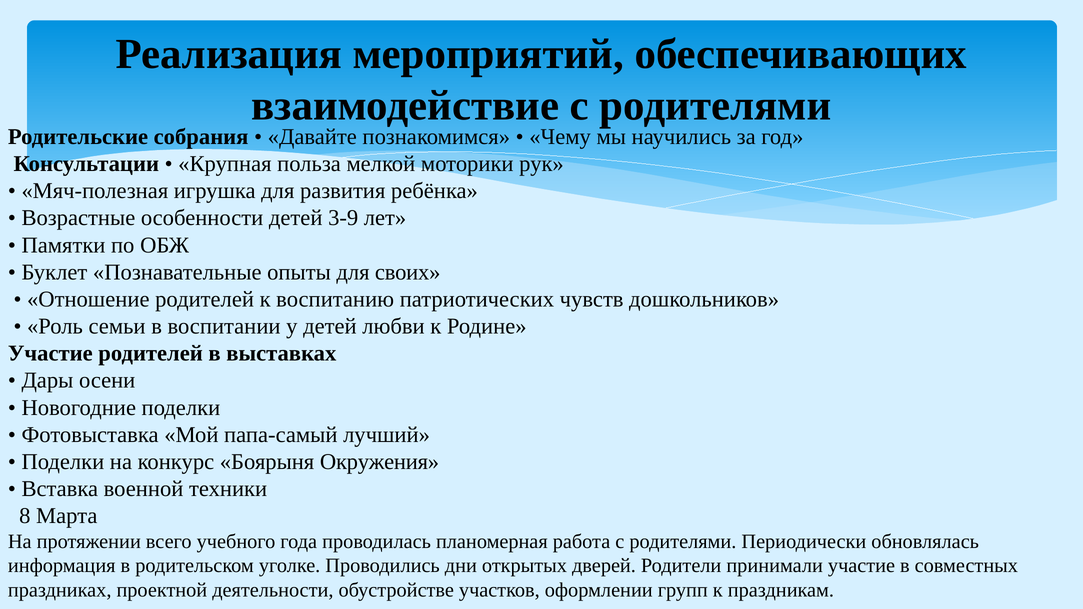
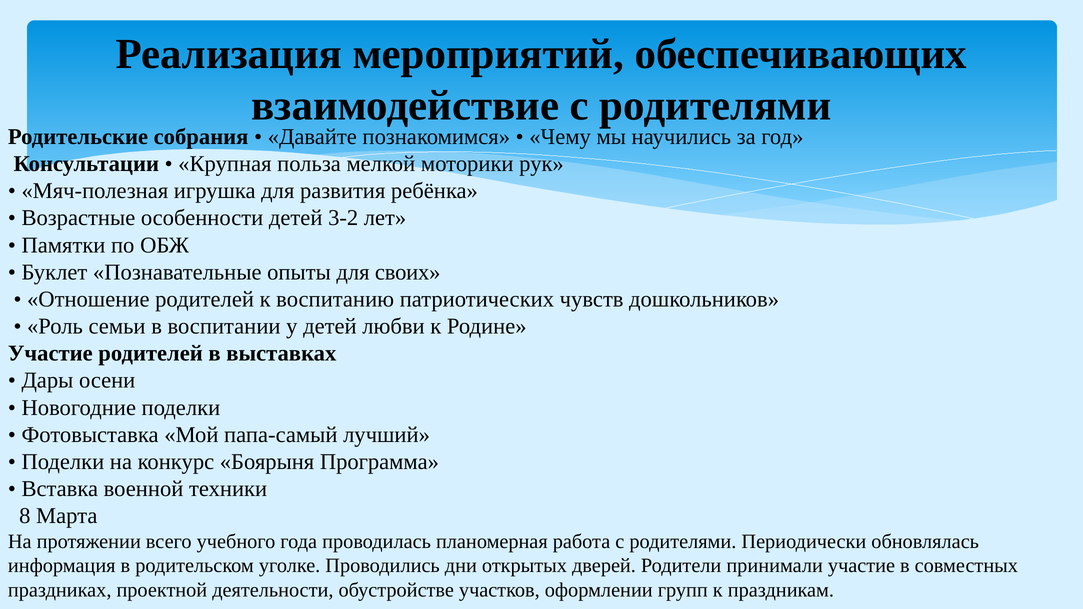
3-9: 3-9 -> 3-2
Окружения: Окружения -> Программа
